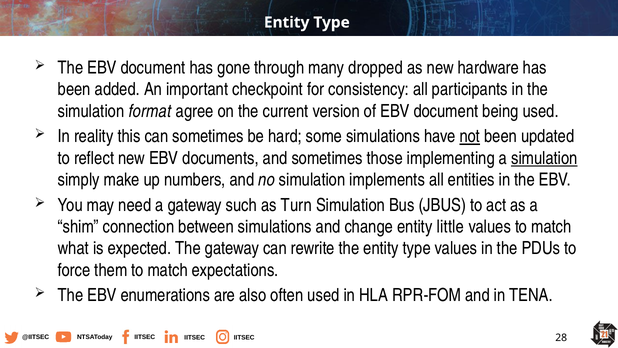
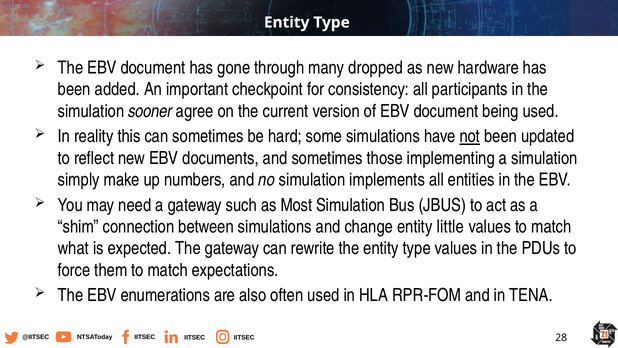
format: format -> sooner
simulation at (544, 158) underline: present -> none
Turn: Turn -> Most
